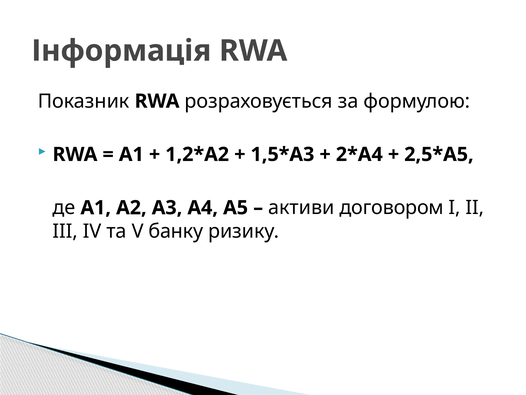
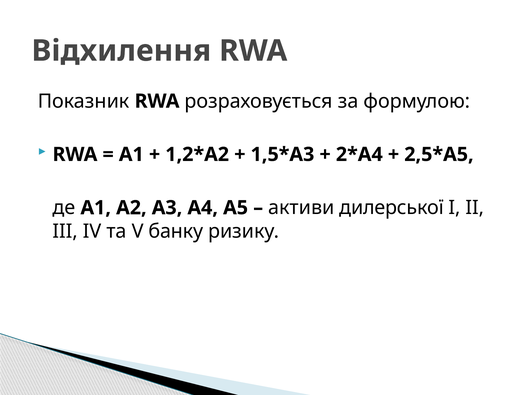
Інформація: Інформація -> Відхилення
договором: договором -> дилерської
